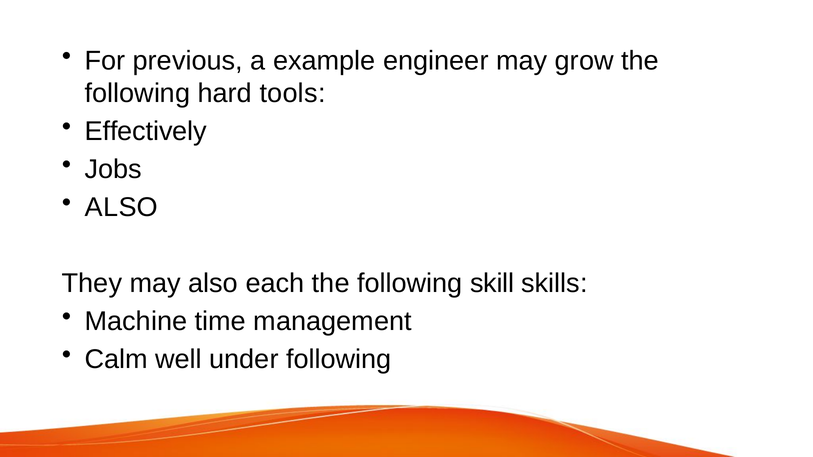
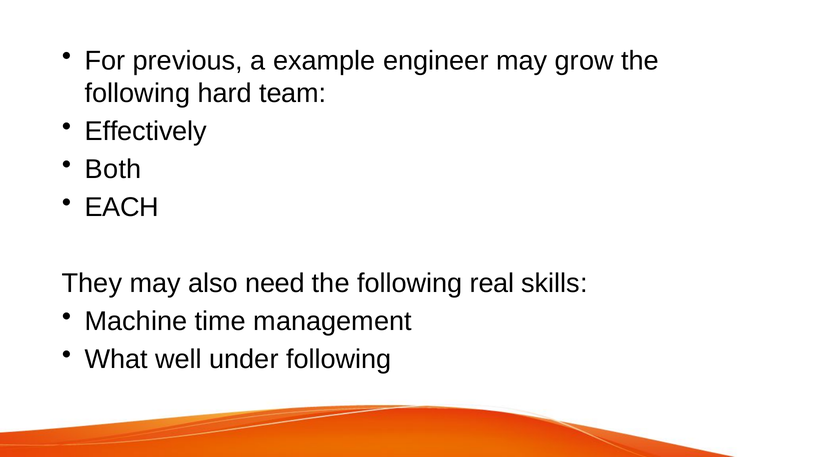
tools: tools -> team
Jobs: Jobs -> Both
ALSO at (121, 207): ALSO -> EACH
each: each -> need
skill: skill -> real
Calm: Calm -> What
